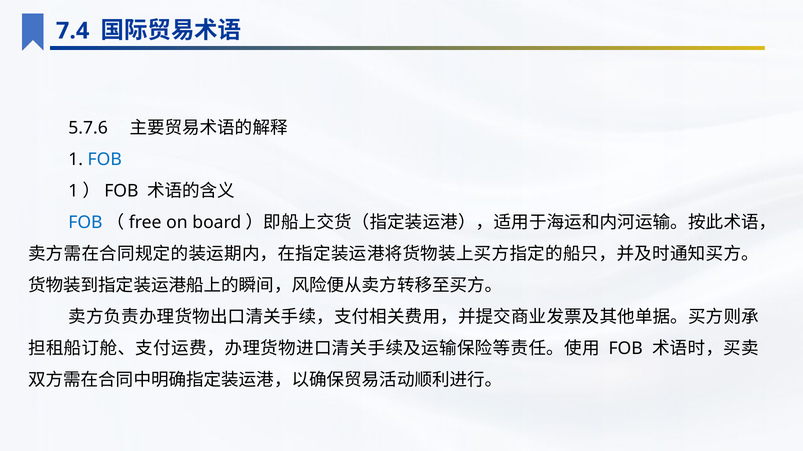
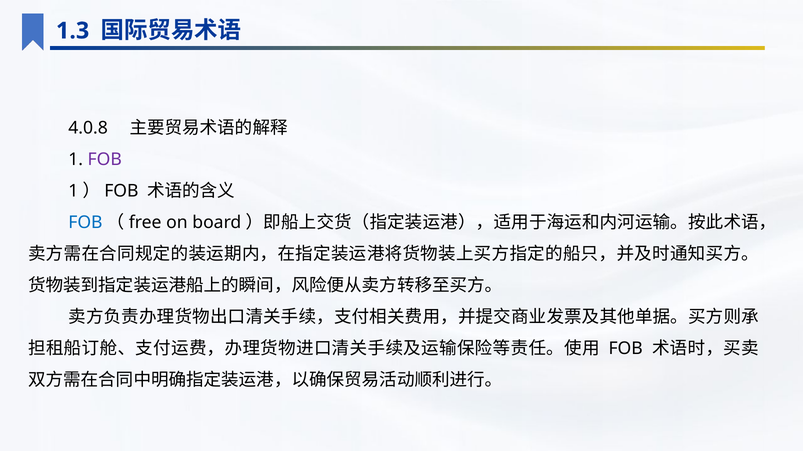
7.4: 7.4 -> 1.3
5.7.6: 5.7.6 -> 4.0.8
FOB at (105, 160) colour: blue -> purple
